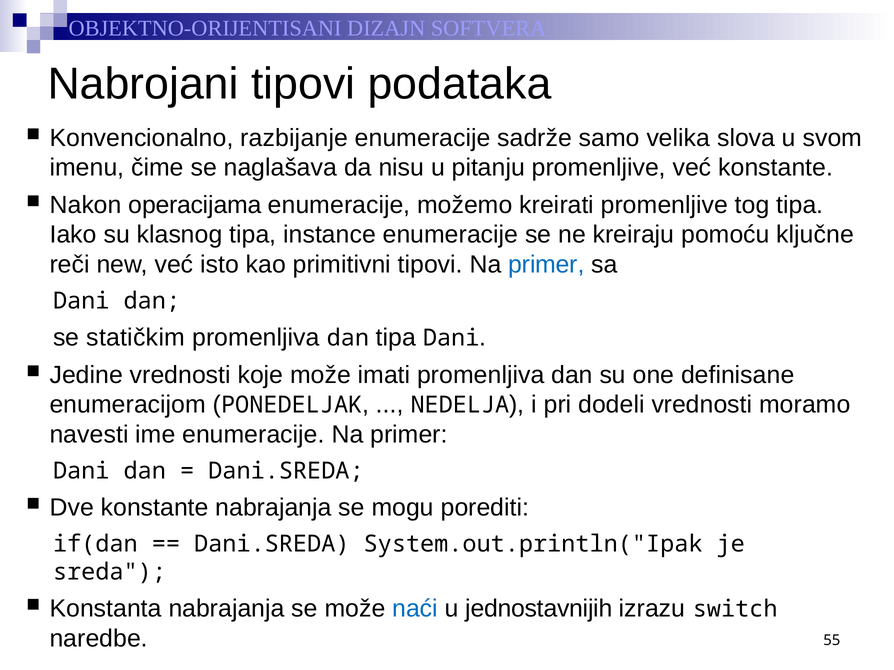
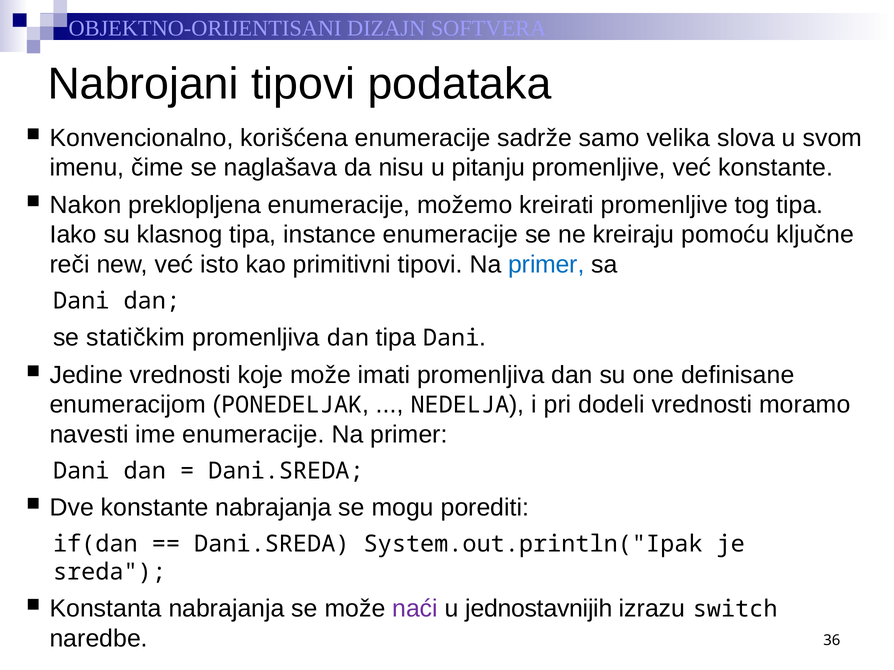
razbijanje: razbijanje -> korišćena
operacijama: operacijama -> preklopljena
naći colour: blue -> purple
55: 55 -> 36
